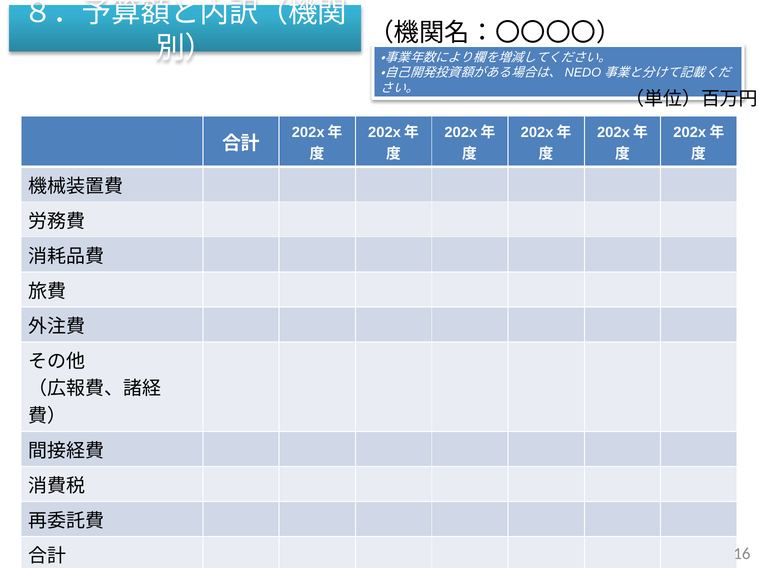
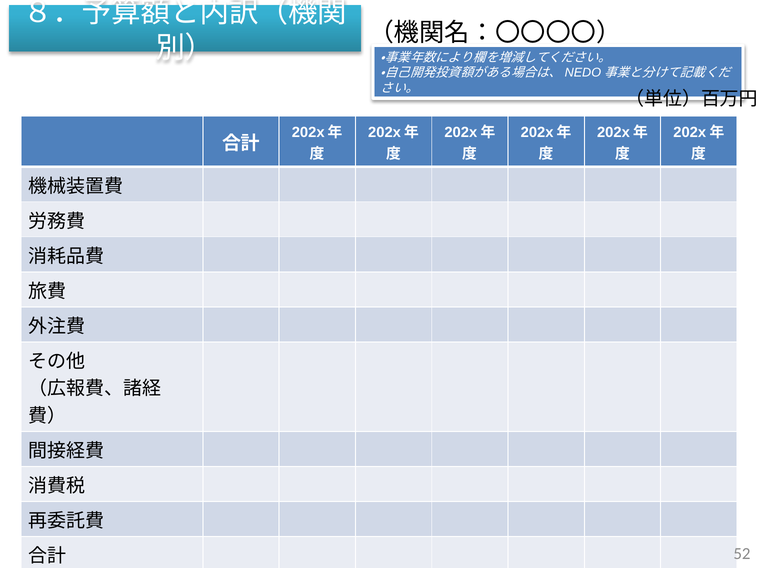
16: 16 -> 52
